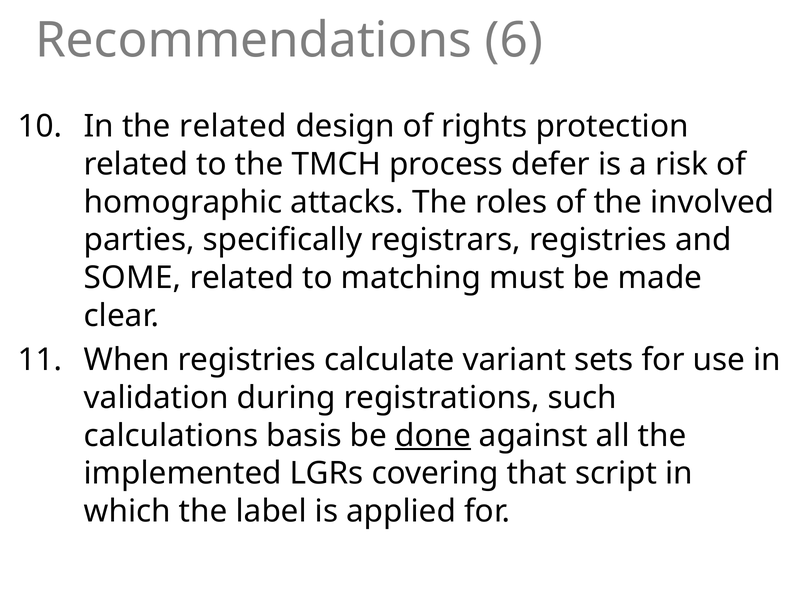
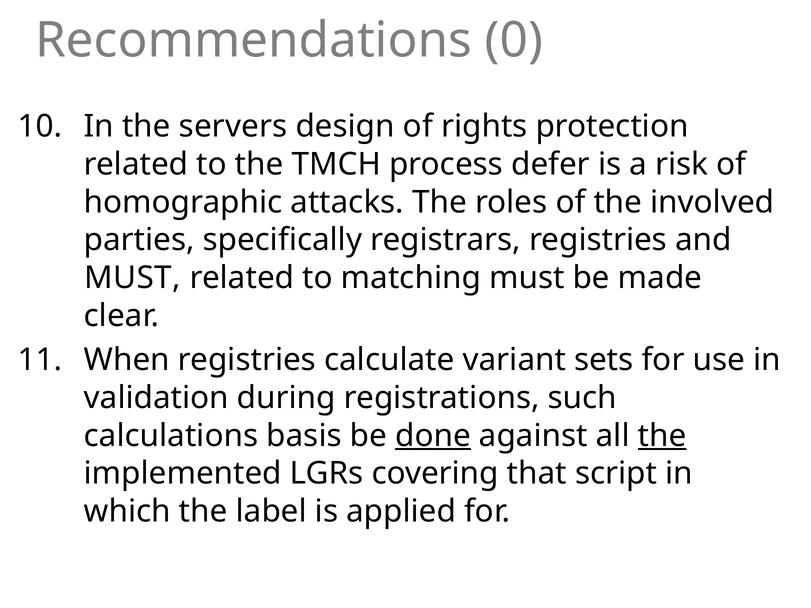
6: 6 -> 0
the related: related -> servers
SOME at (133, 278): SOME -> MUST
the at (662, 436) underline: none -> present
